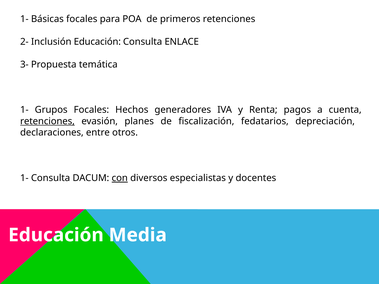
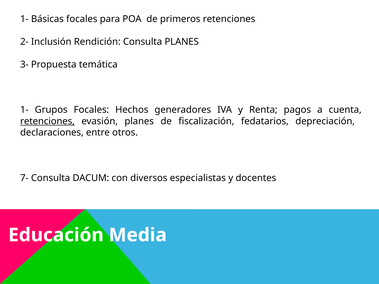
Inclusión Educación: Educación -> Rendición
Consulta ENLACE: ENLACE -> PLANES
1- at (24, 178): 1- -> 7-
con underline: present -> none
